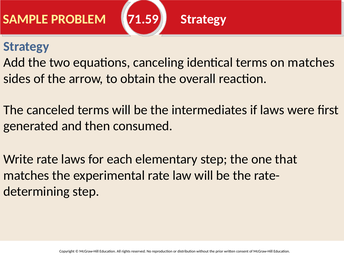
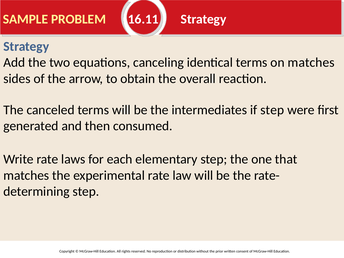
71.59: 71.59 -> 16.11
if laws: laws -> step
